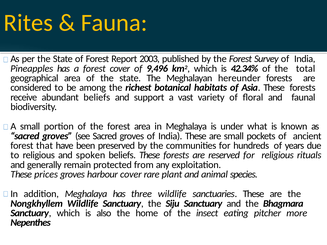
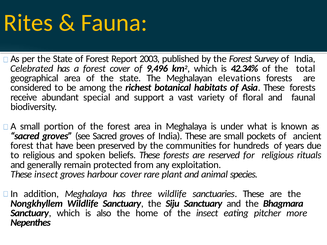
Pineapples: Pineapples -> Celebrated
hereunder: hereunder -> elevations
abundant beliefs: beliefs -> special
These prices: prices -> insect
